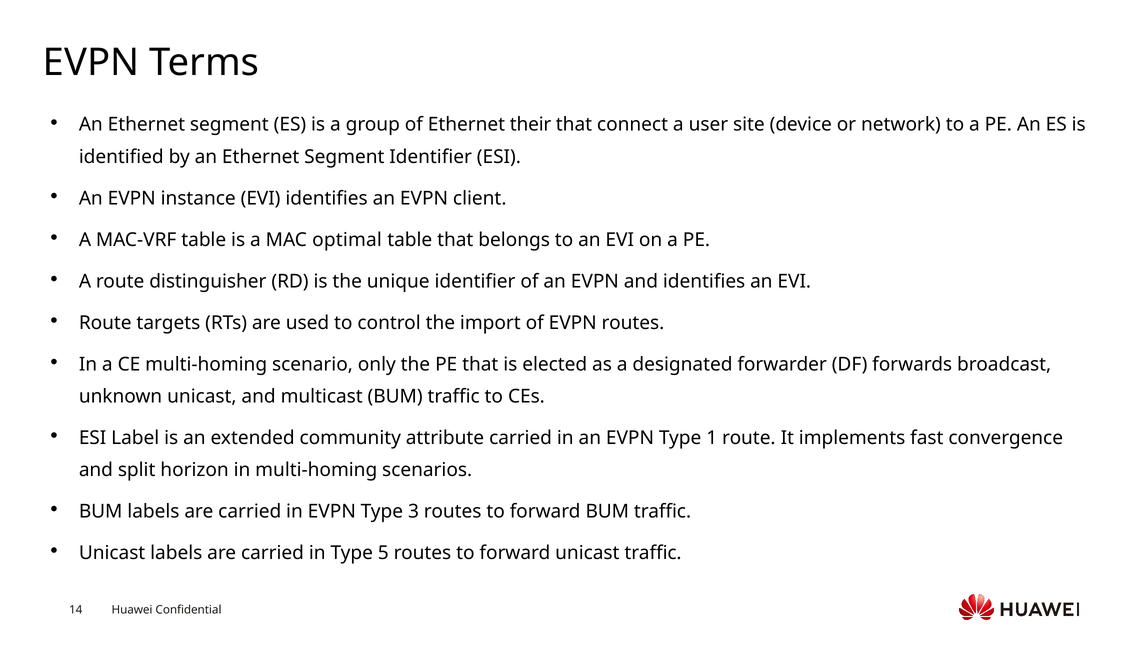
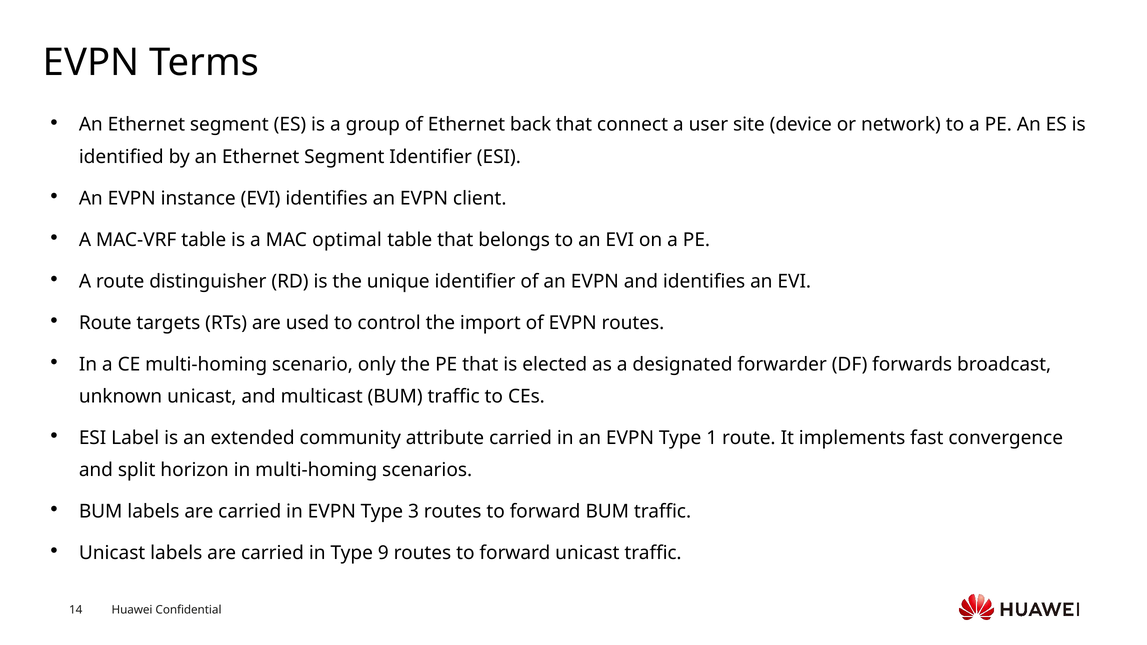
their: their -> back
5: 5 -> 9
